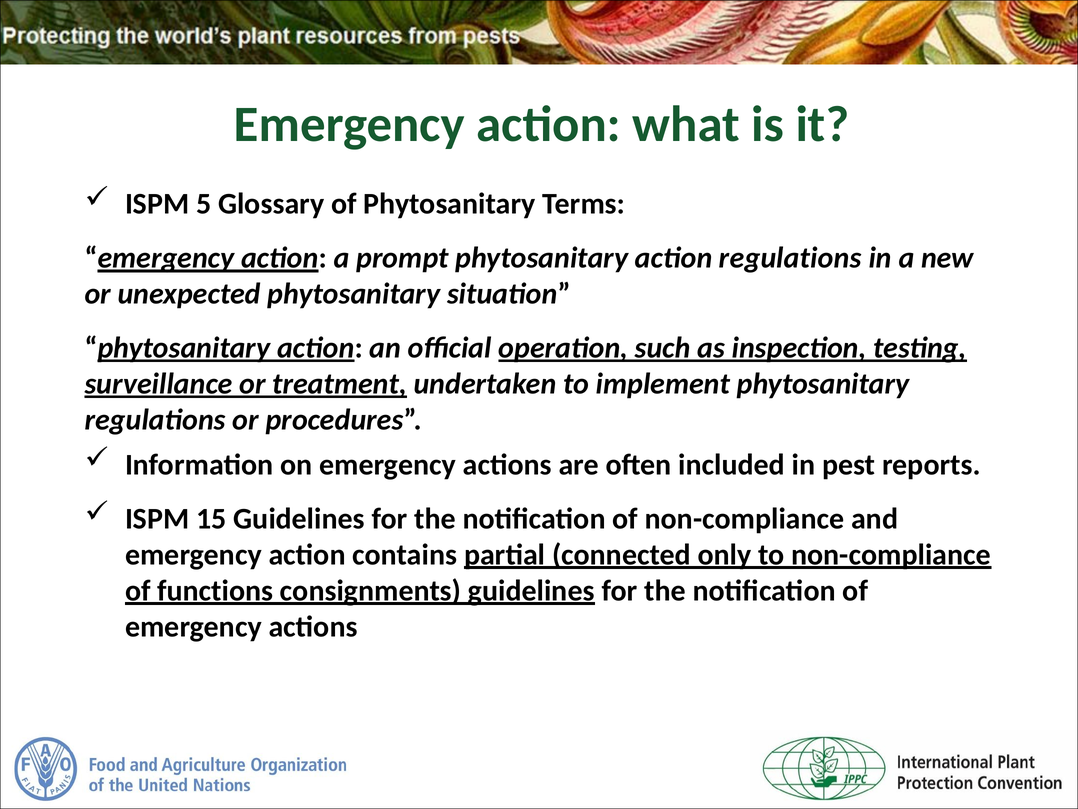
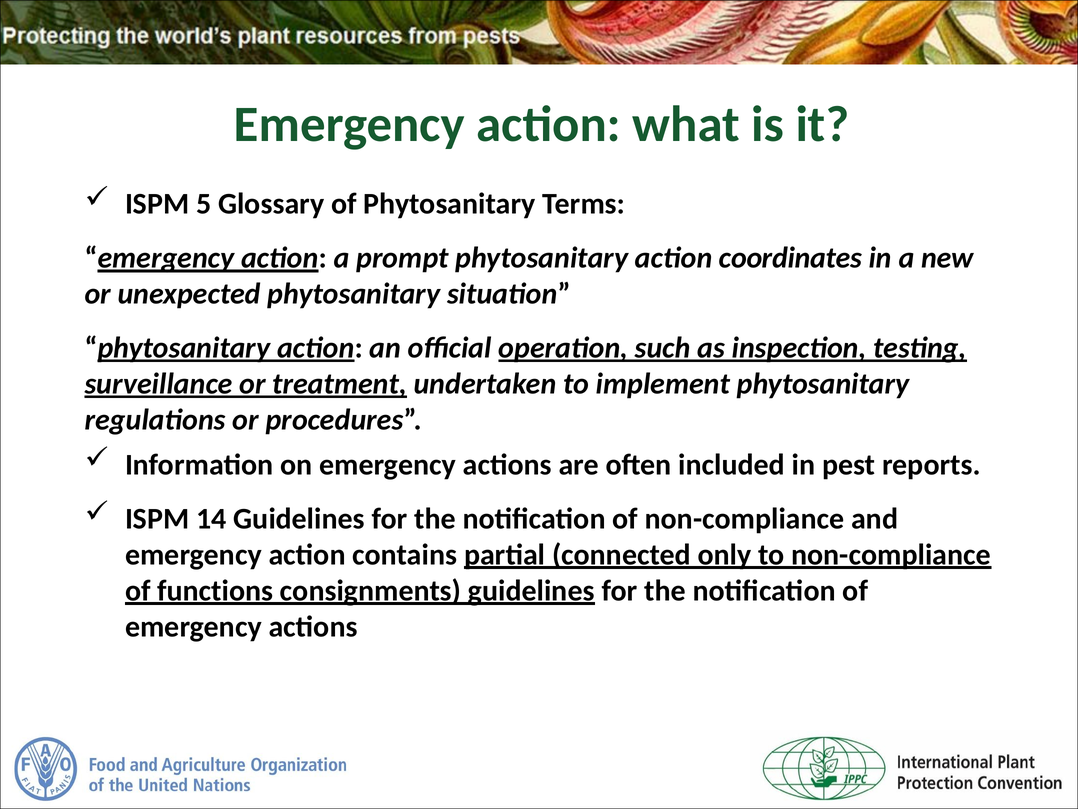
action regulations: regulations -> coordinates
15: 15 -> 14
